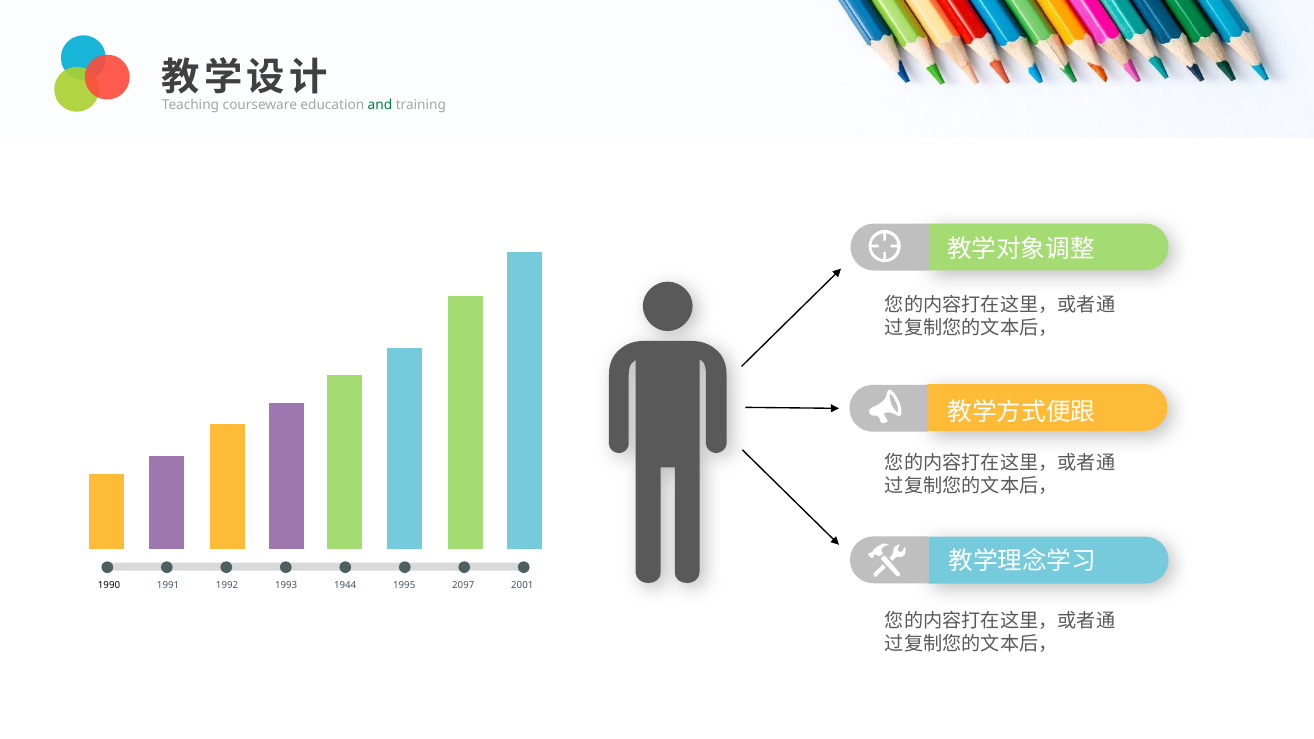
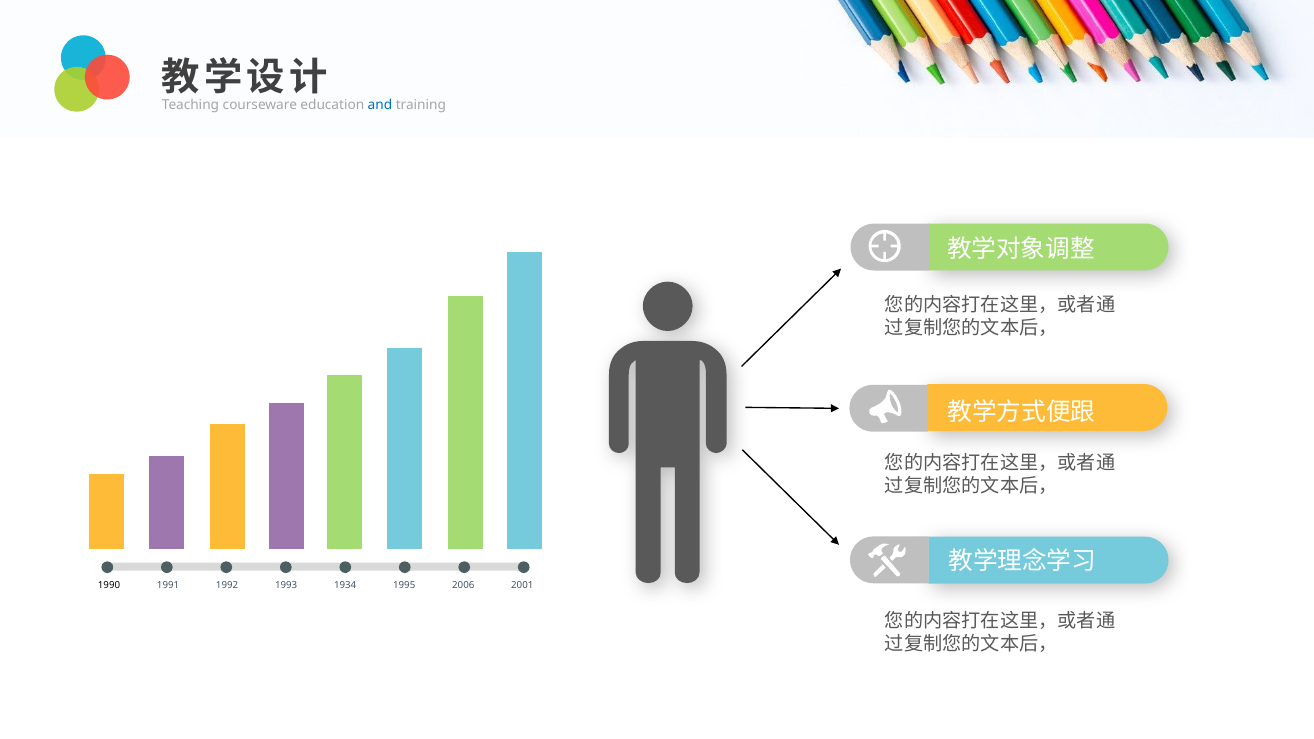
and colour: green -> blue
1944: 1944 -> 1934
2097: 2097 -> 2006
